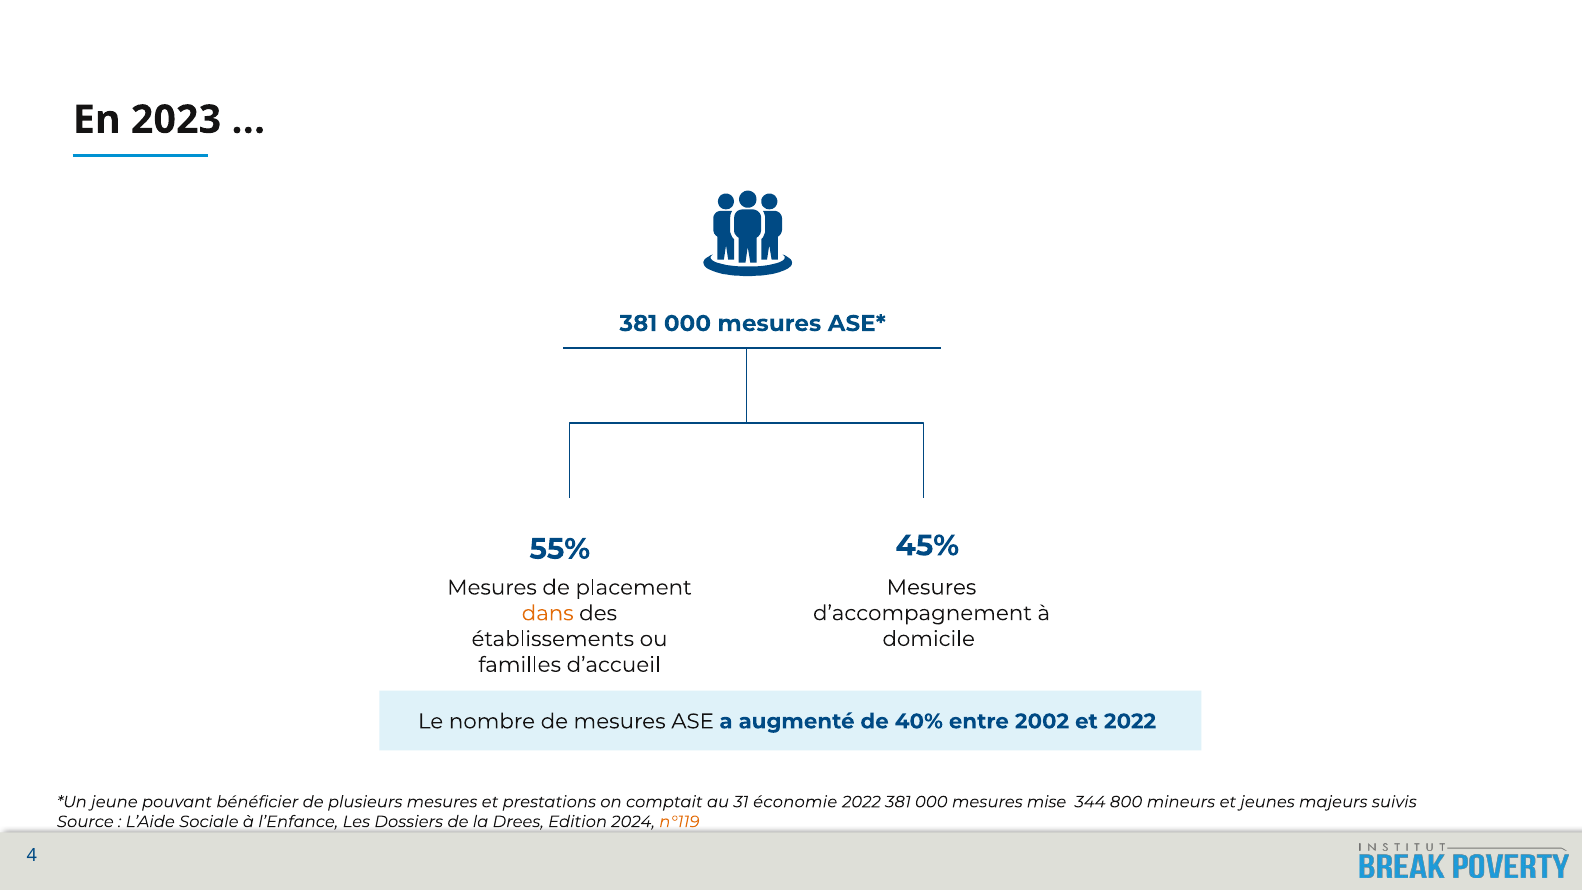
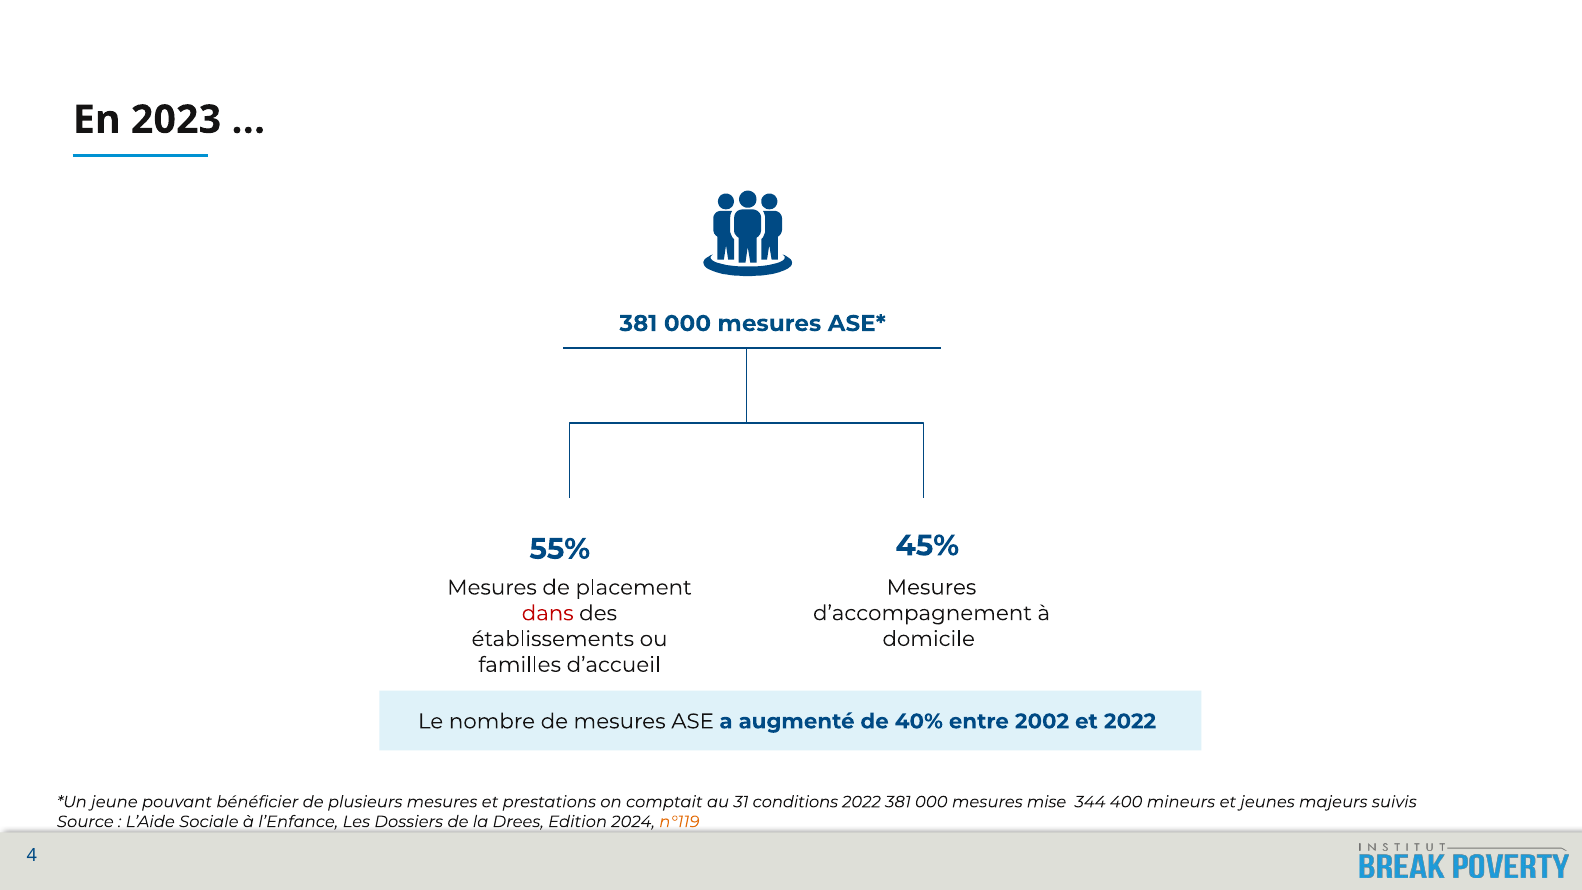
dans colour: orange -> red
économie: économie -> conditions
800: 800 -> 400
